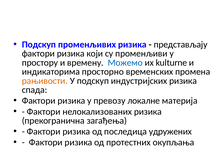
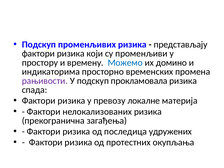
kulturne: kulturne -> домино
рањивости colour: orange -> purple
индустријских: индустријских -> прокламовала
